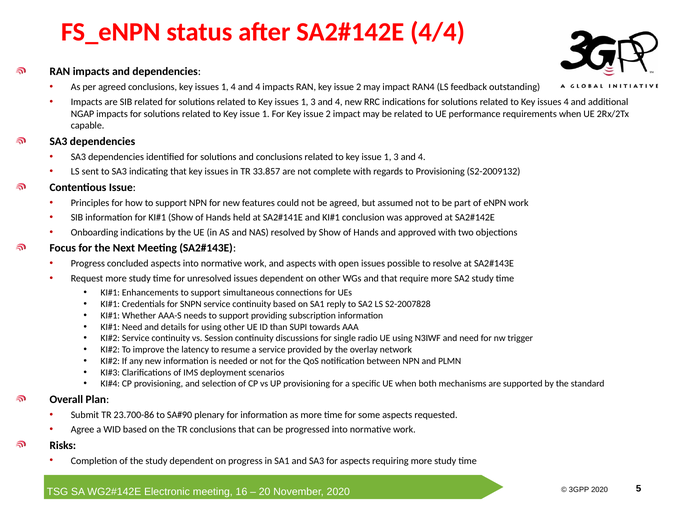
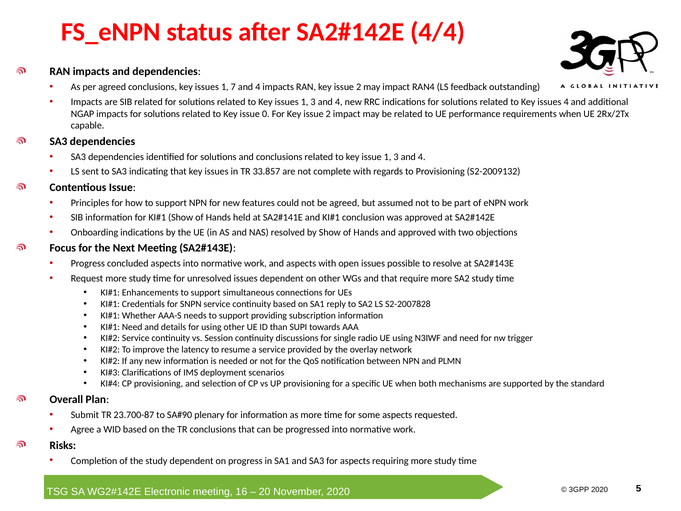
1 4: 4 -> 7
1 at (266, 114): 1 -> 0
23.700-86: 23.700-86 -> 23.700-87
